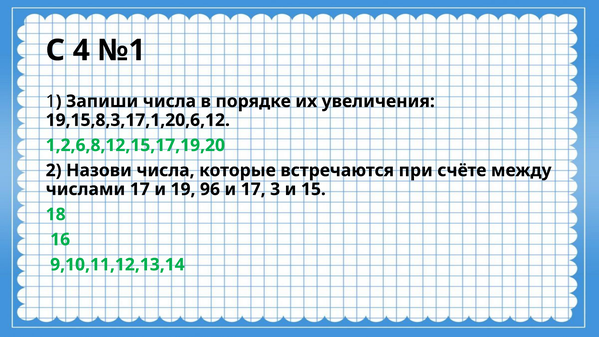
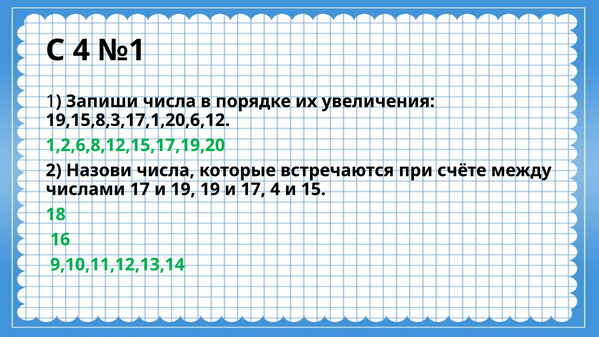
19 96: 96 -> 19
17 3: 3 -> 4
